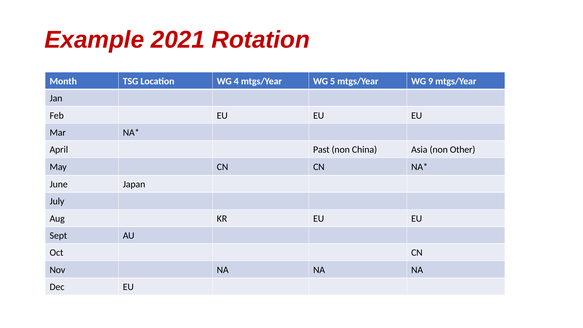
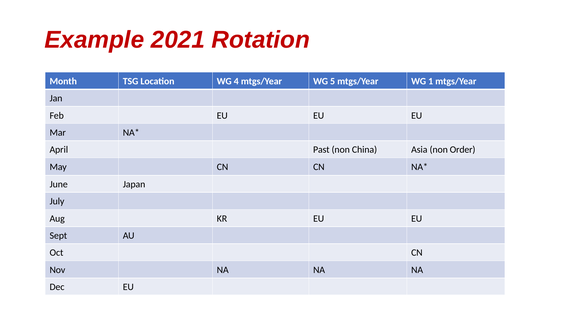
9: 9 -> 1
Other: Other -> Order
